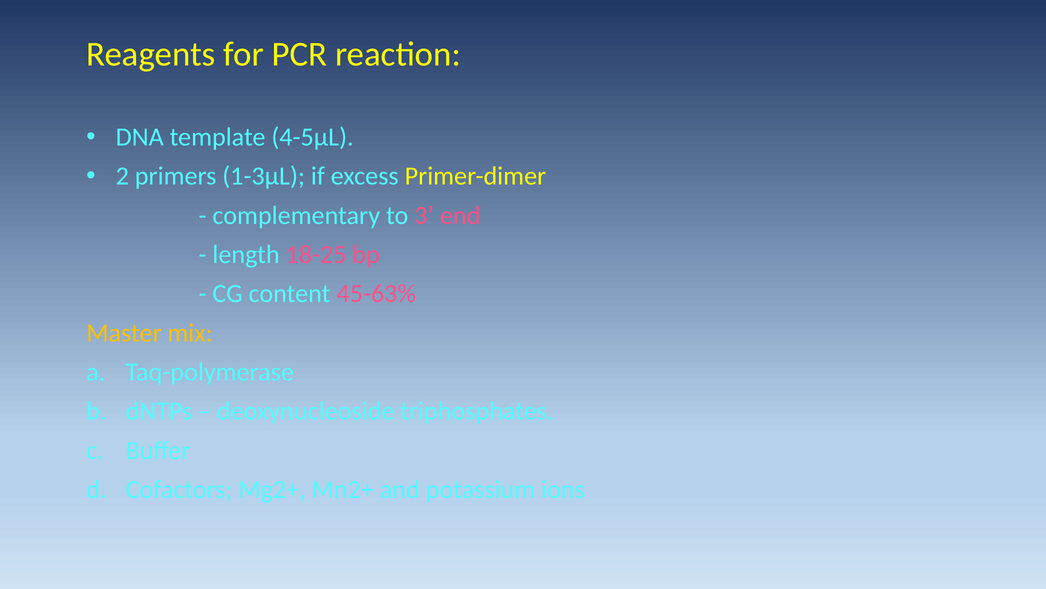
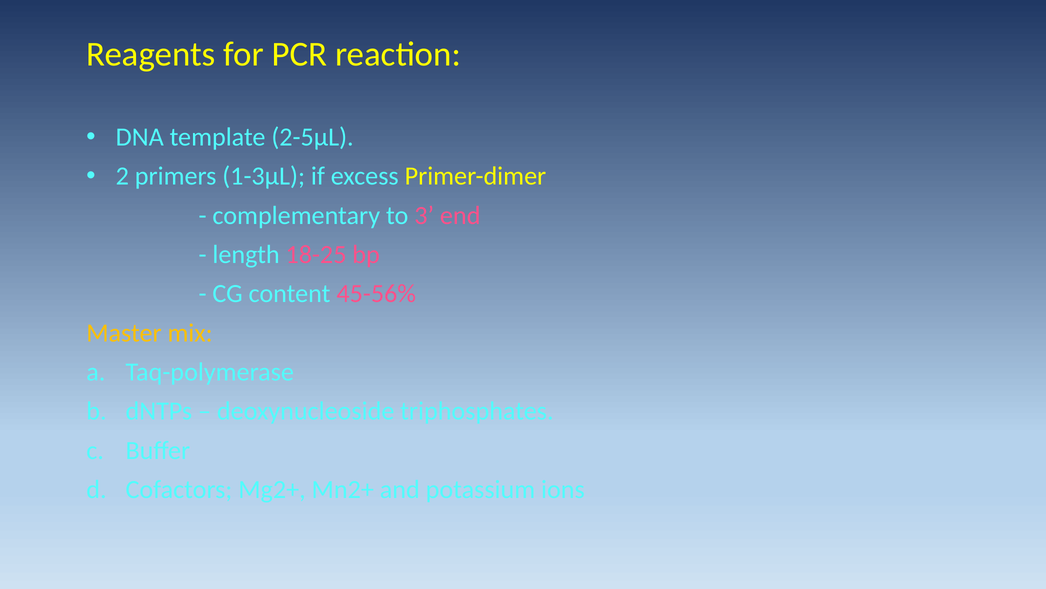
4-5µL: 4-5µL -> 2-5µL
45-63%: 45-63% -> 45-56%
